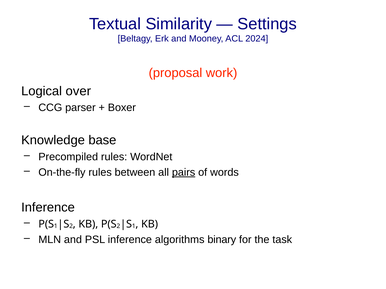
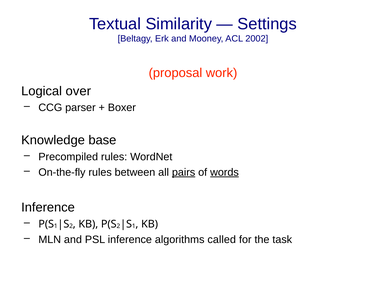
2024: 2024 -> 2002
words underline: none -> present
binary: binary -> called
